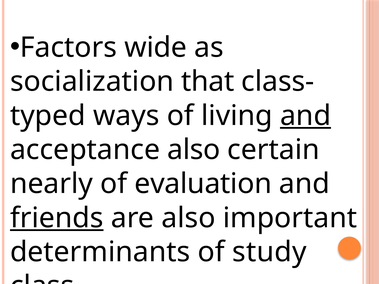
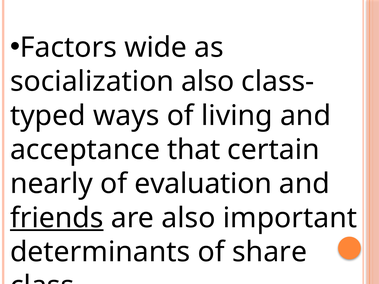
socialization that: that -> also
and at (306, 116) underline: present -> none
acceptance also: also -> that
study: study -> share
